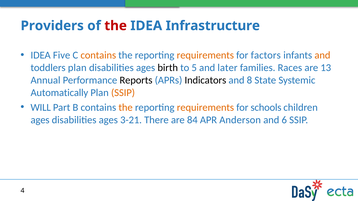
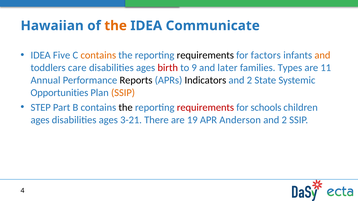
Providers: Providers -> Hawaiian
the at (116, 26) colour: red -> orange
Infrastructure: Infrastructure -> Communicate
requirements at (205, 55) colour: orange -> black
toddlers plan: plan -> care
birth colour: black -> red
5: 5 -> 9
Races: Races -> Types
13: 13 -> 11
8 at (249, 80): 8 -> 2
Automatically: Automatically -> Opportunities
WILL: WILL -> STEP
the at (126, 108) colour: orange -> black
requirements at (205, 108) colour: orange -> red
84: 84 -> 19
6 at (284, 120): 6 -> 2
